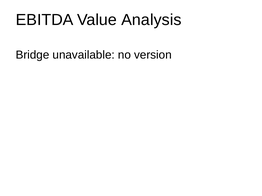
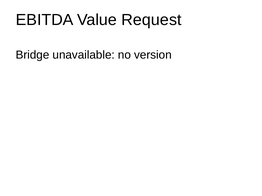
Analysis: Analysis -> Request
